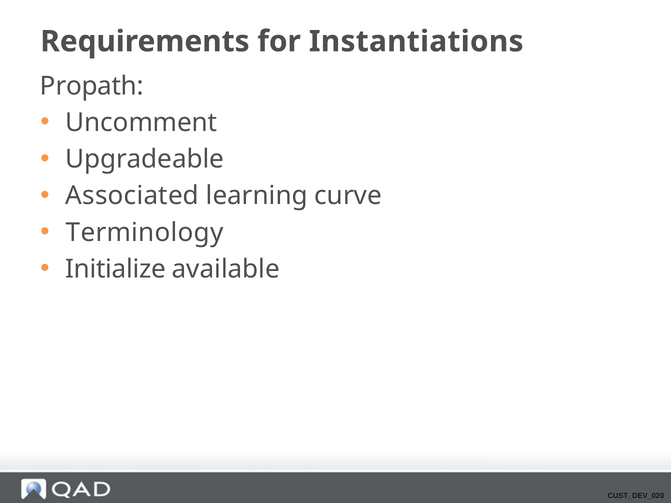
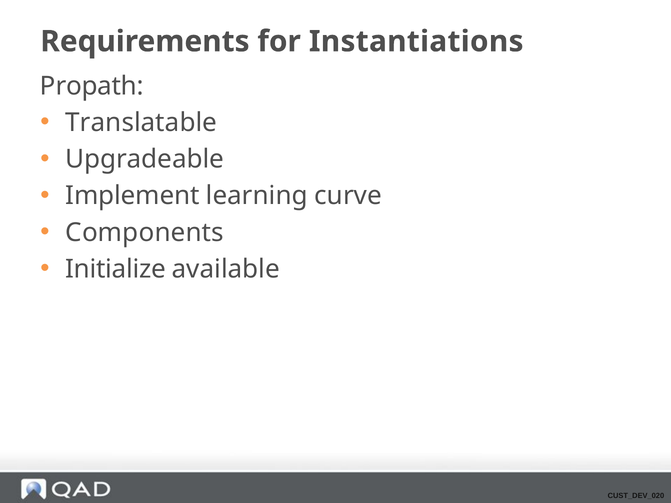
Uncomment: Uncomment -> Translatable
Associated: Associated -> Implement
Terminology: Terminology -> Components
